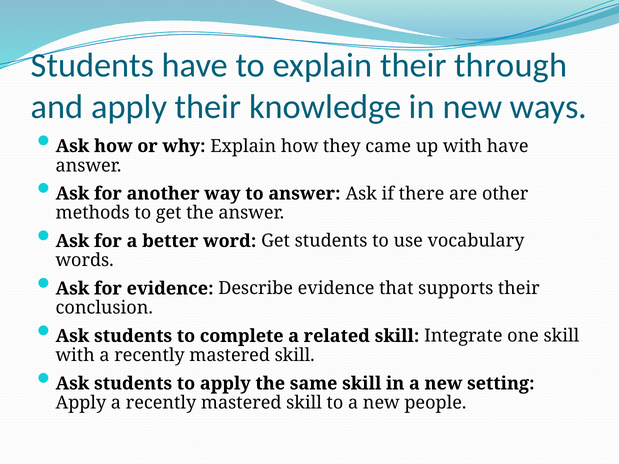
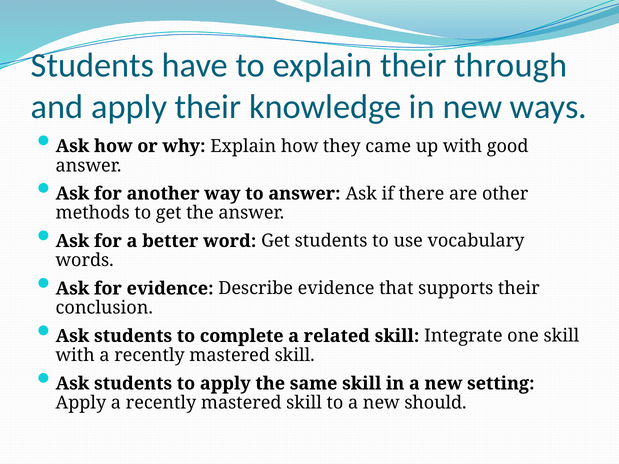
with have: have -> good
people: people -> should
